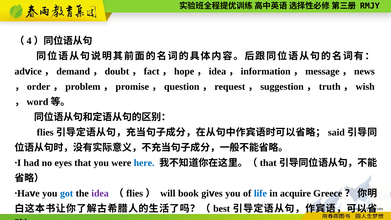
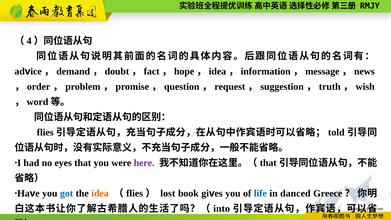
said: said -> told
here colour: blue -> purple
idea colour: purple -> orange
will: will -> lost
acquire: acquire -> danced
best: best -> into
